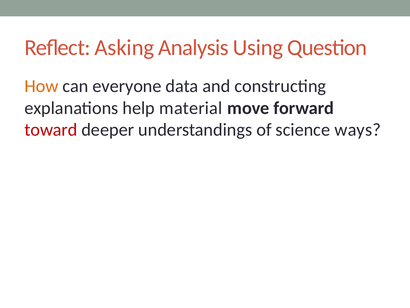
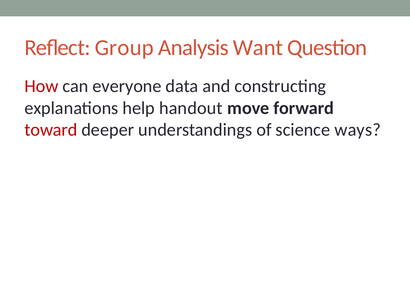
Asking: Asking -> Group
Using: Using -> Want
How colour: orange -> red
material: material -> handout
